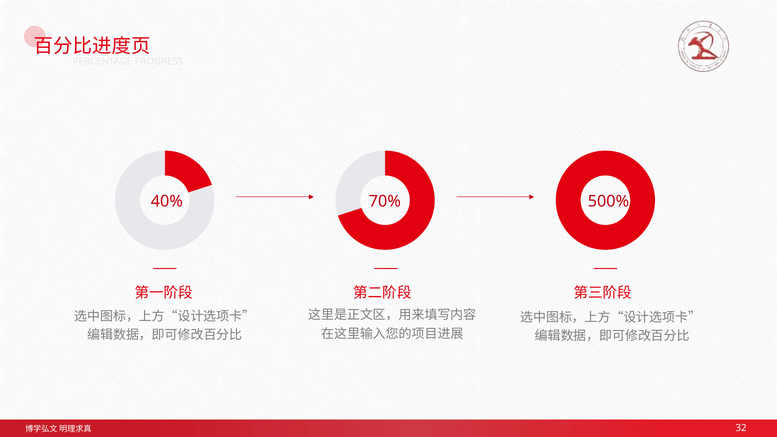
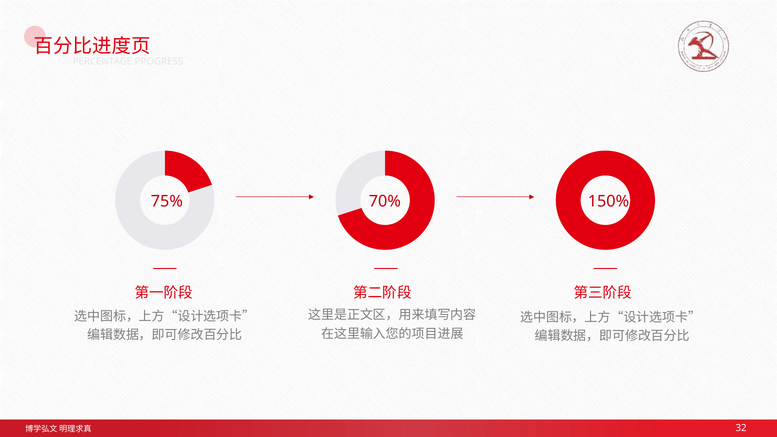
40%: 40% -> 75%
500%: 500% -> 150%
